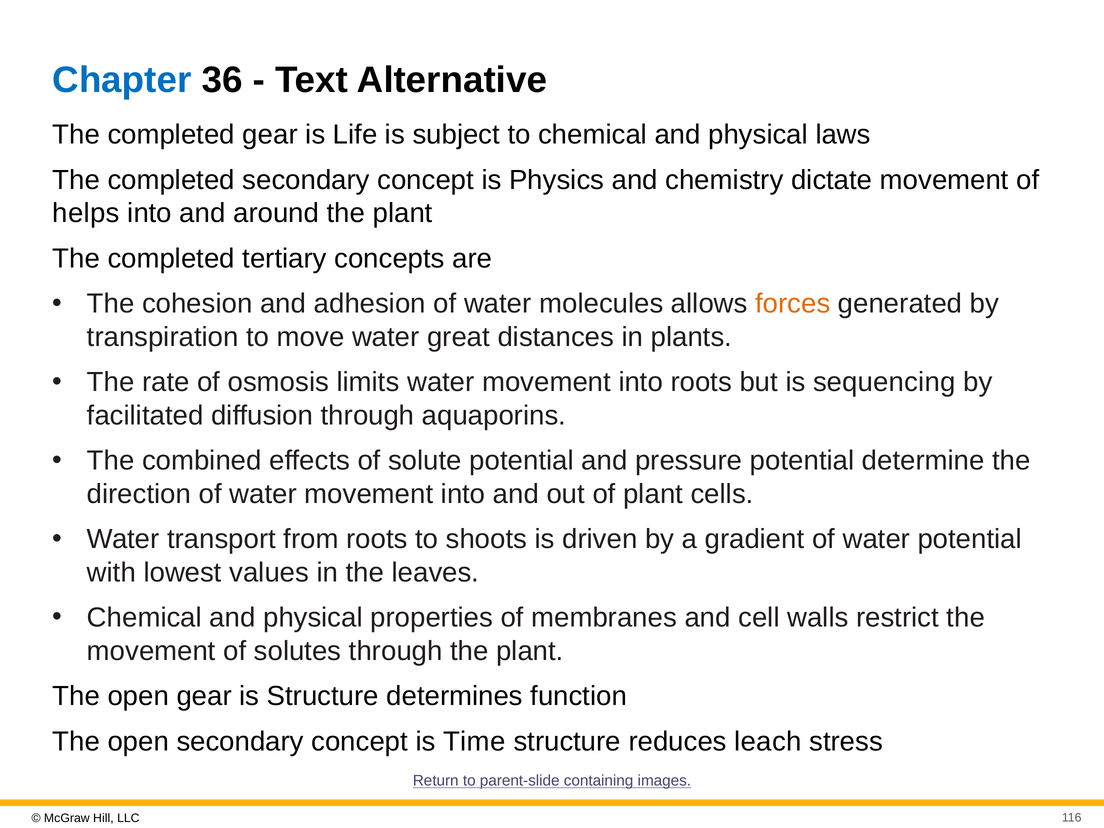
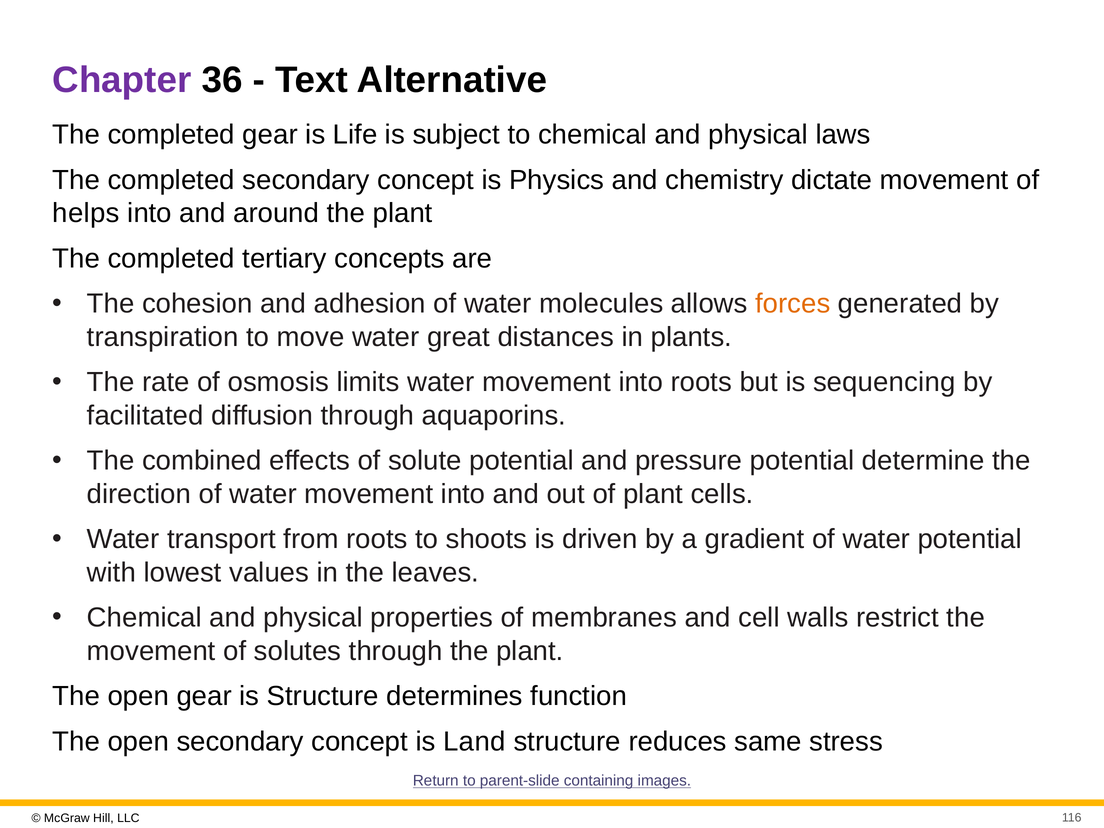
Chapter colour: blue -> purple
Time: Time -> Land
leach: leach -> same
